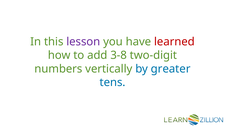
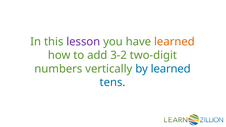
learned at (174, 42) colour: red -> orange
3-8: 3-8 -> 3-2
by greater: greater -> learned
